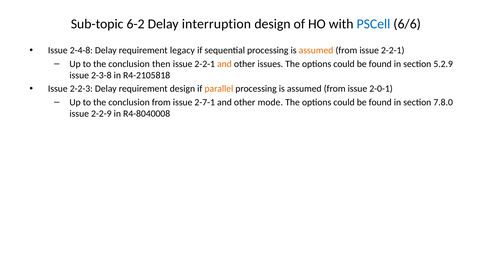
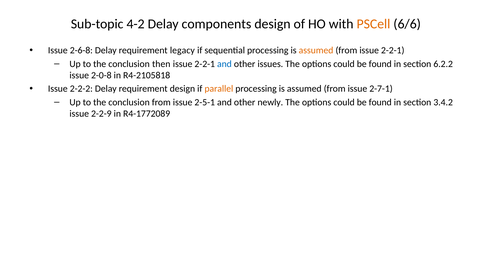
6-2: 6-2 -> 4-2
interruption: interruption -> components
PSCell colour: blue -> orange
2-4-8: 2-4-8 -> 2-6-8
and at (224, 64) colour: orange -> blue
5.2.9: 5.2.9 -> 6.2.2
2-3-8: 2-3-8 -> 2-0-8
2-2-3: 2-2-3 -> 2-2-2
2-0-1: 2-0-1 -> 2-7-1
2-7-1: 2-7-1 -> 2-5-1
mode: mode -> newly
7.8.0: 7.8.0 -> 3.4.2
R4-8040008: R4-8040008 -> R4-1772089
